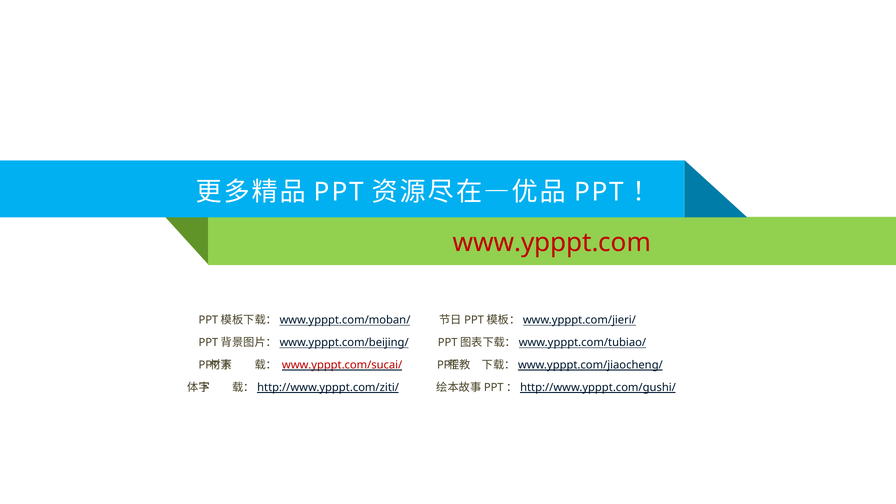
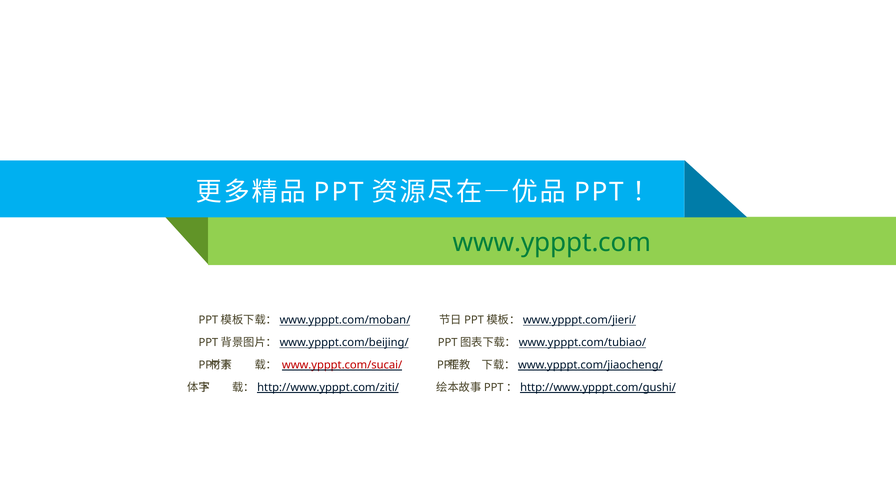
www.ypppt.com colour: red -> green
